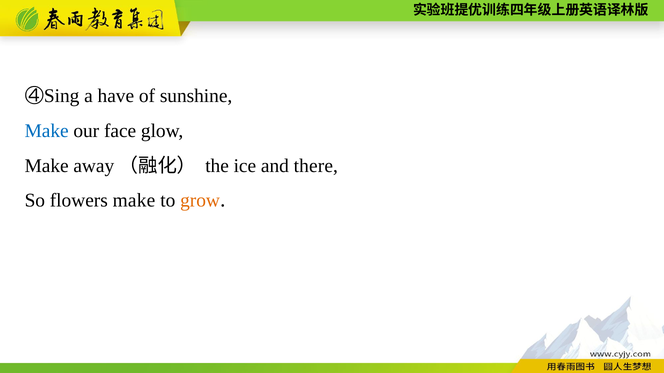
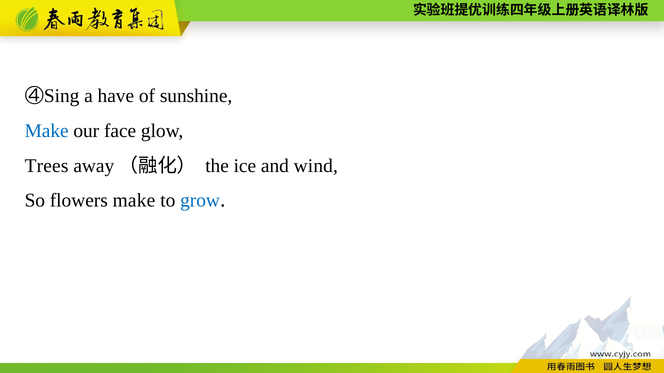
Make at (47, 166): Make -> Trees
there: there -> wind
grow colour: orange -> blue
